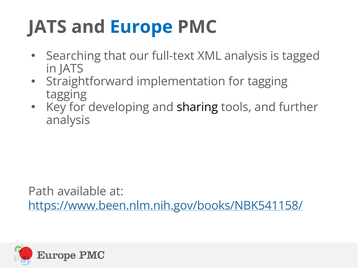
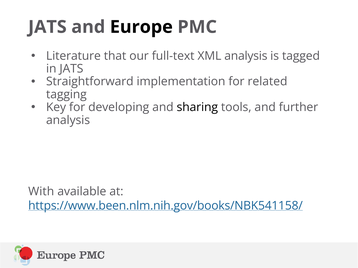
Europe colour: blue -> black
Searching: Searching -> Literature
for tagging: tagging -> related
Path: Path -> With
